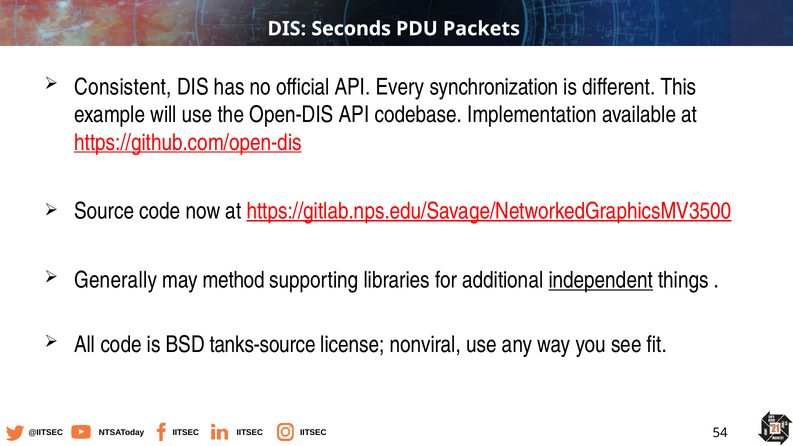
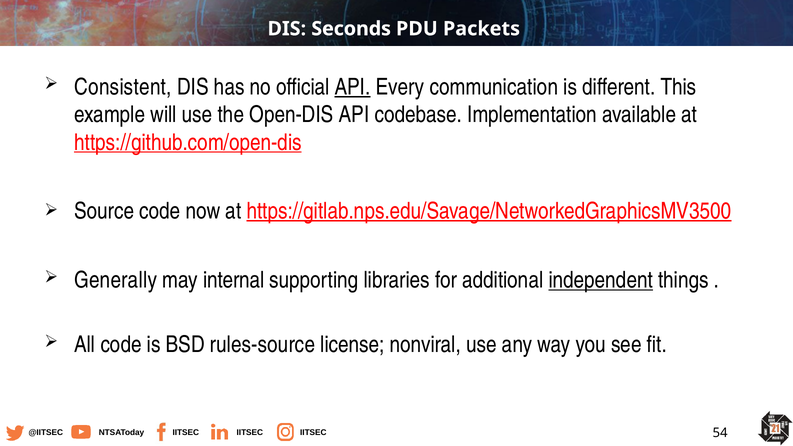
API at (353, 87) underline: none -> present
synchronization: synchronization -> communication
method: method -> internal
tanks-source: tanks-source -> rules-source
